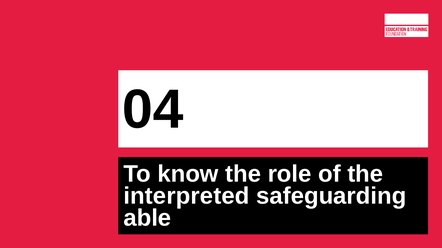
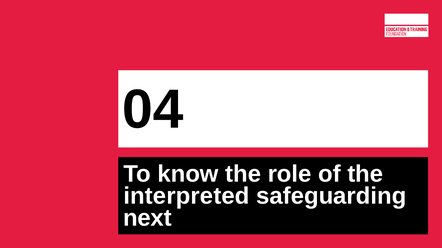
able: able -> next
